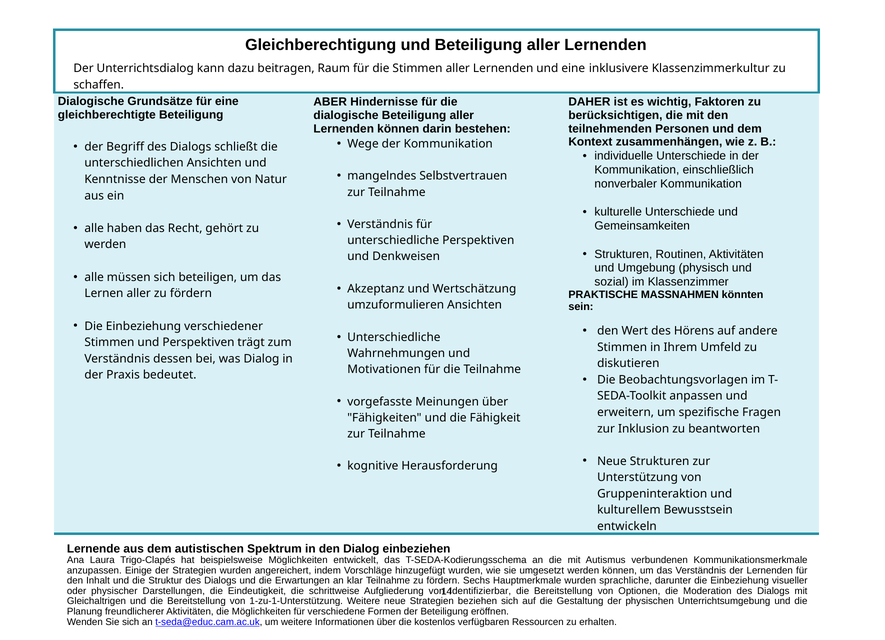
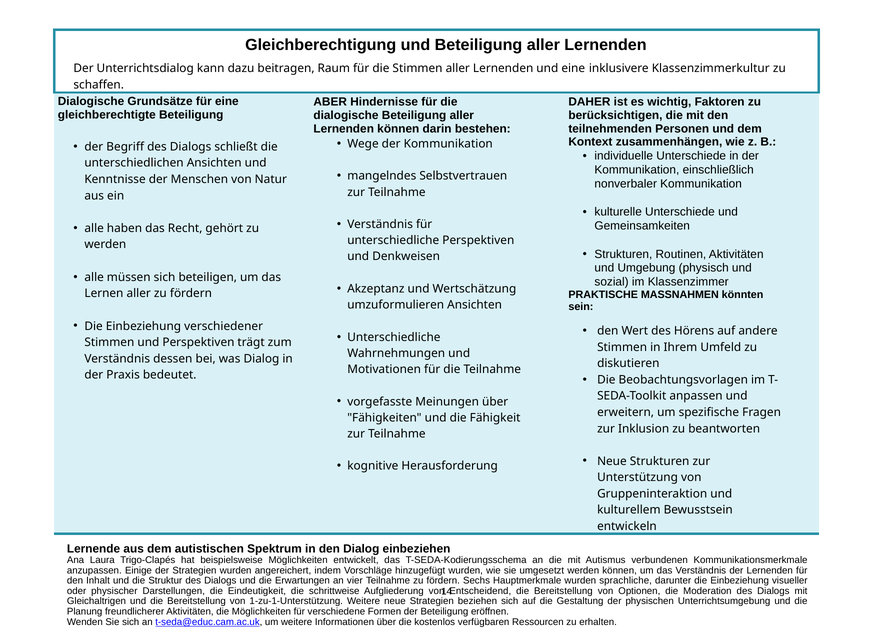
klar: klar -> vier
Identifizierbar: Identifizierbar -> Entscheidend
